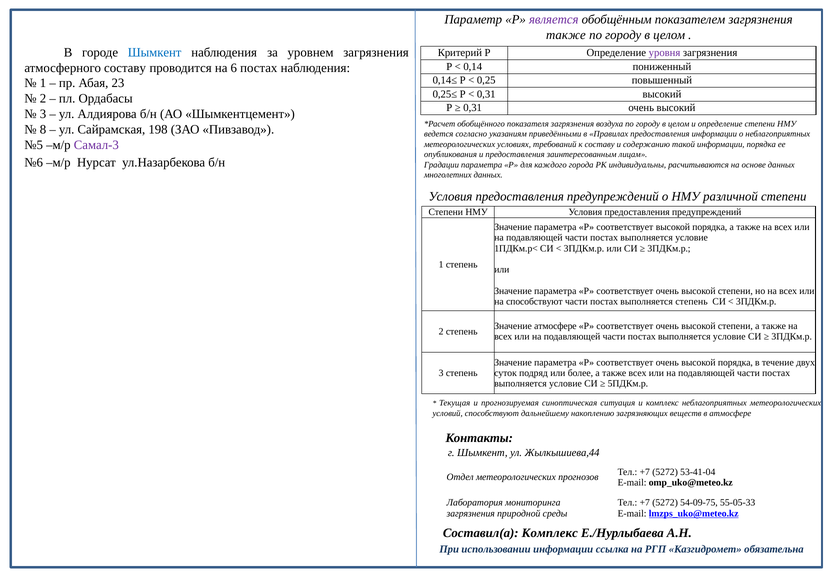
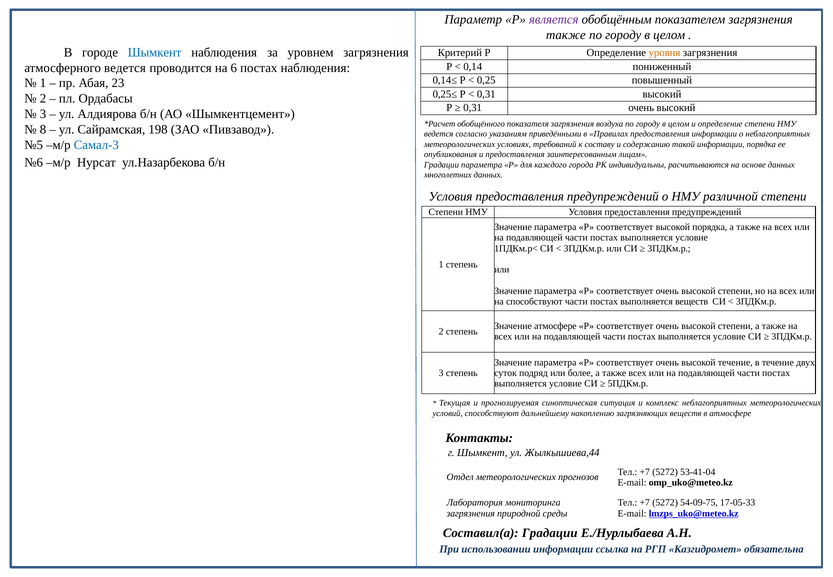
уровня colour: purple -> orange
атмосферного составу: составу -> ведется
Самал-3 colour: purple -> blue
выполняется степень: степень -> веществ
очень высокой порядка: порядка -> течение
55-05-33: 55-05-33 -> 17-05-33
Составил(а Комплекс: Комплекс -> Градации
